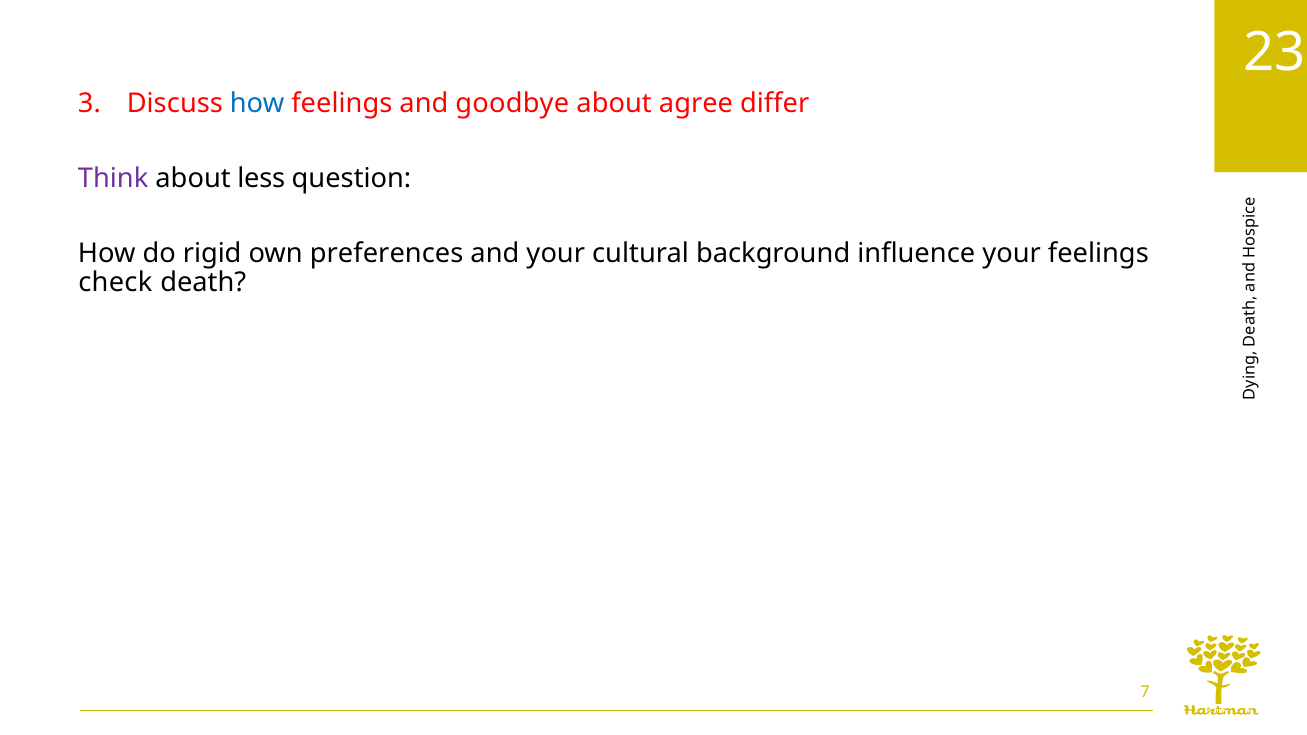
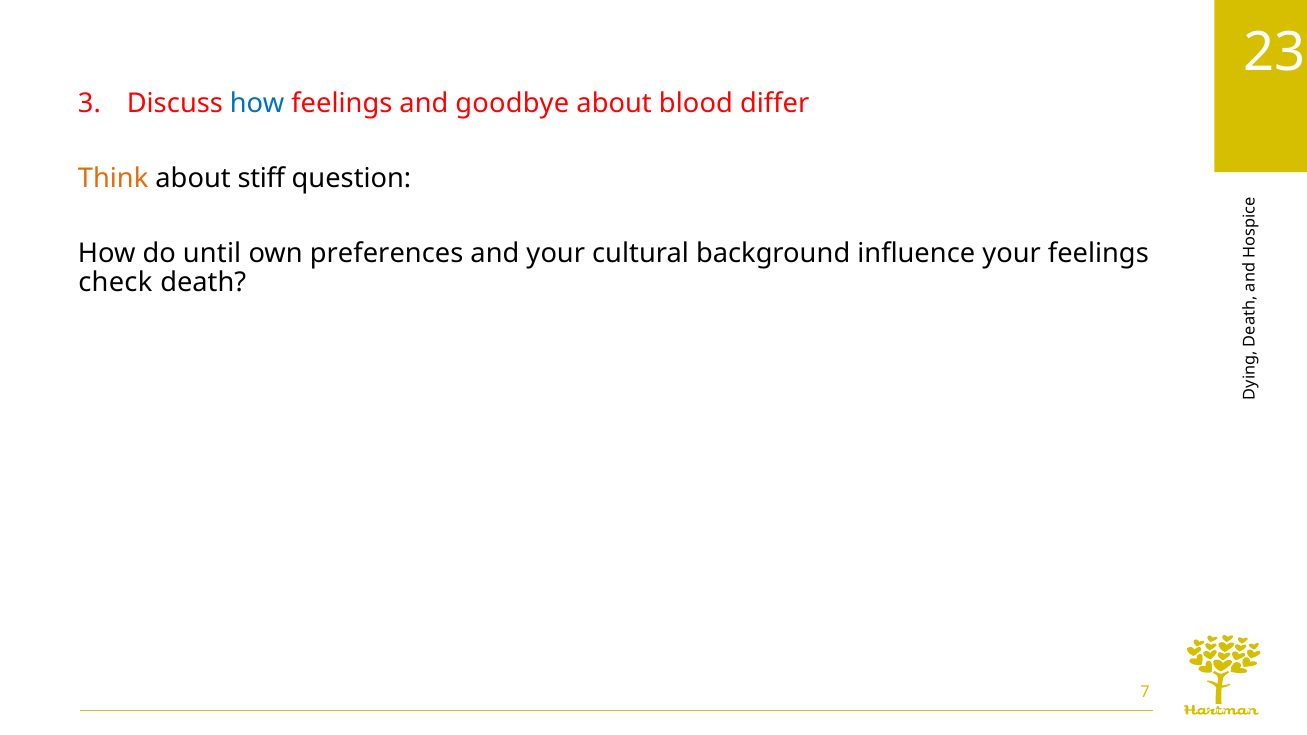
agree: agree -> blood
Think colour: purple -> orange
less: less -> stiff
rigid: rigid -> until
